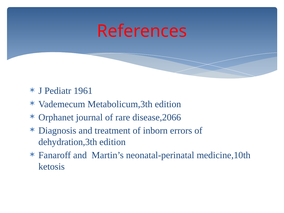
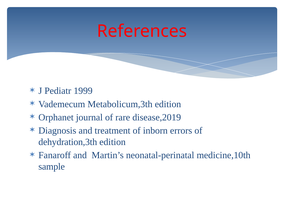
1961: 1961 -> 1999
disease,2066: disease,2066 -> disease,2019
ketosis: ketosis -> sample
